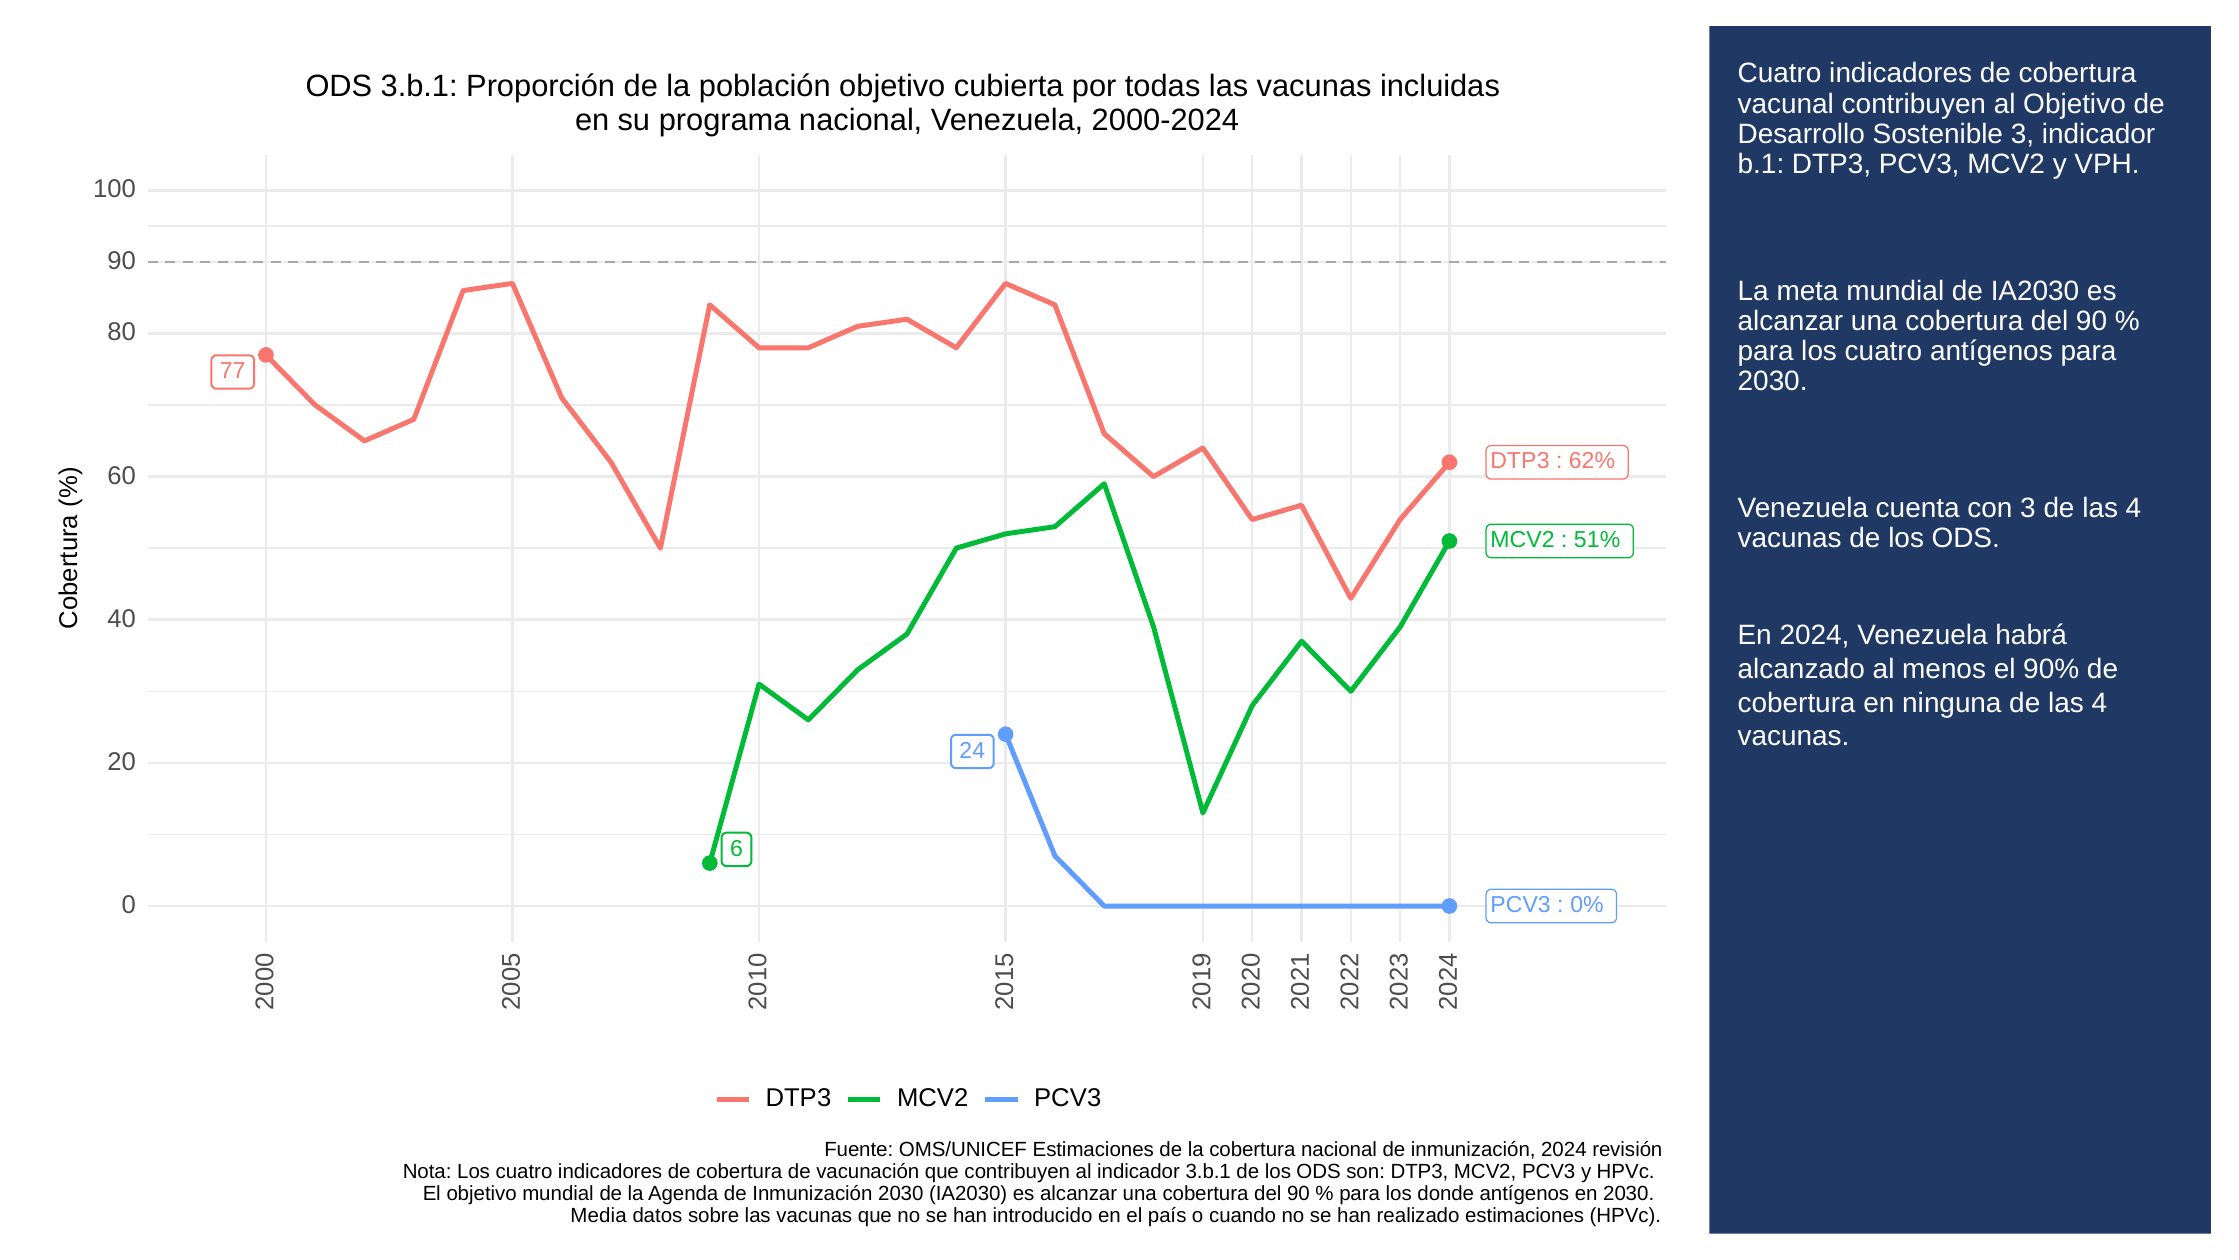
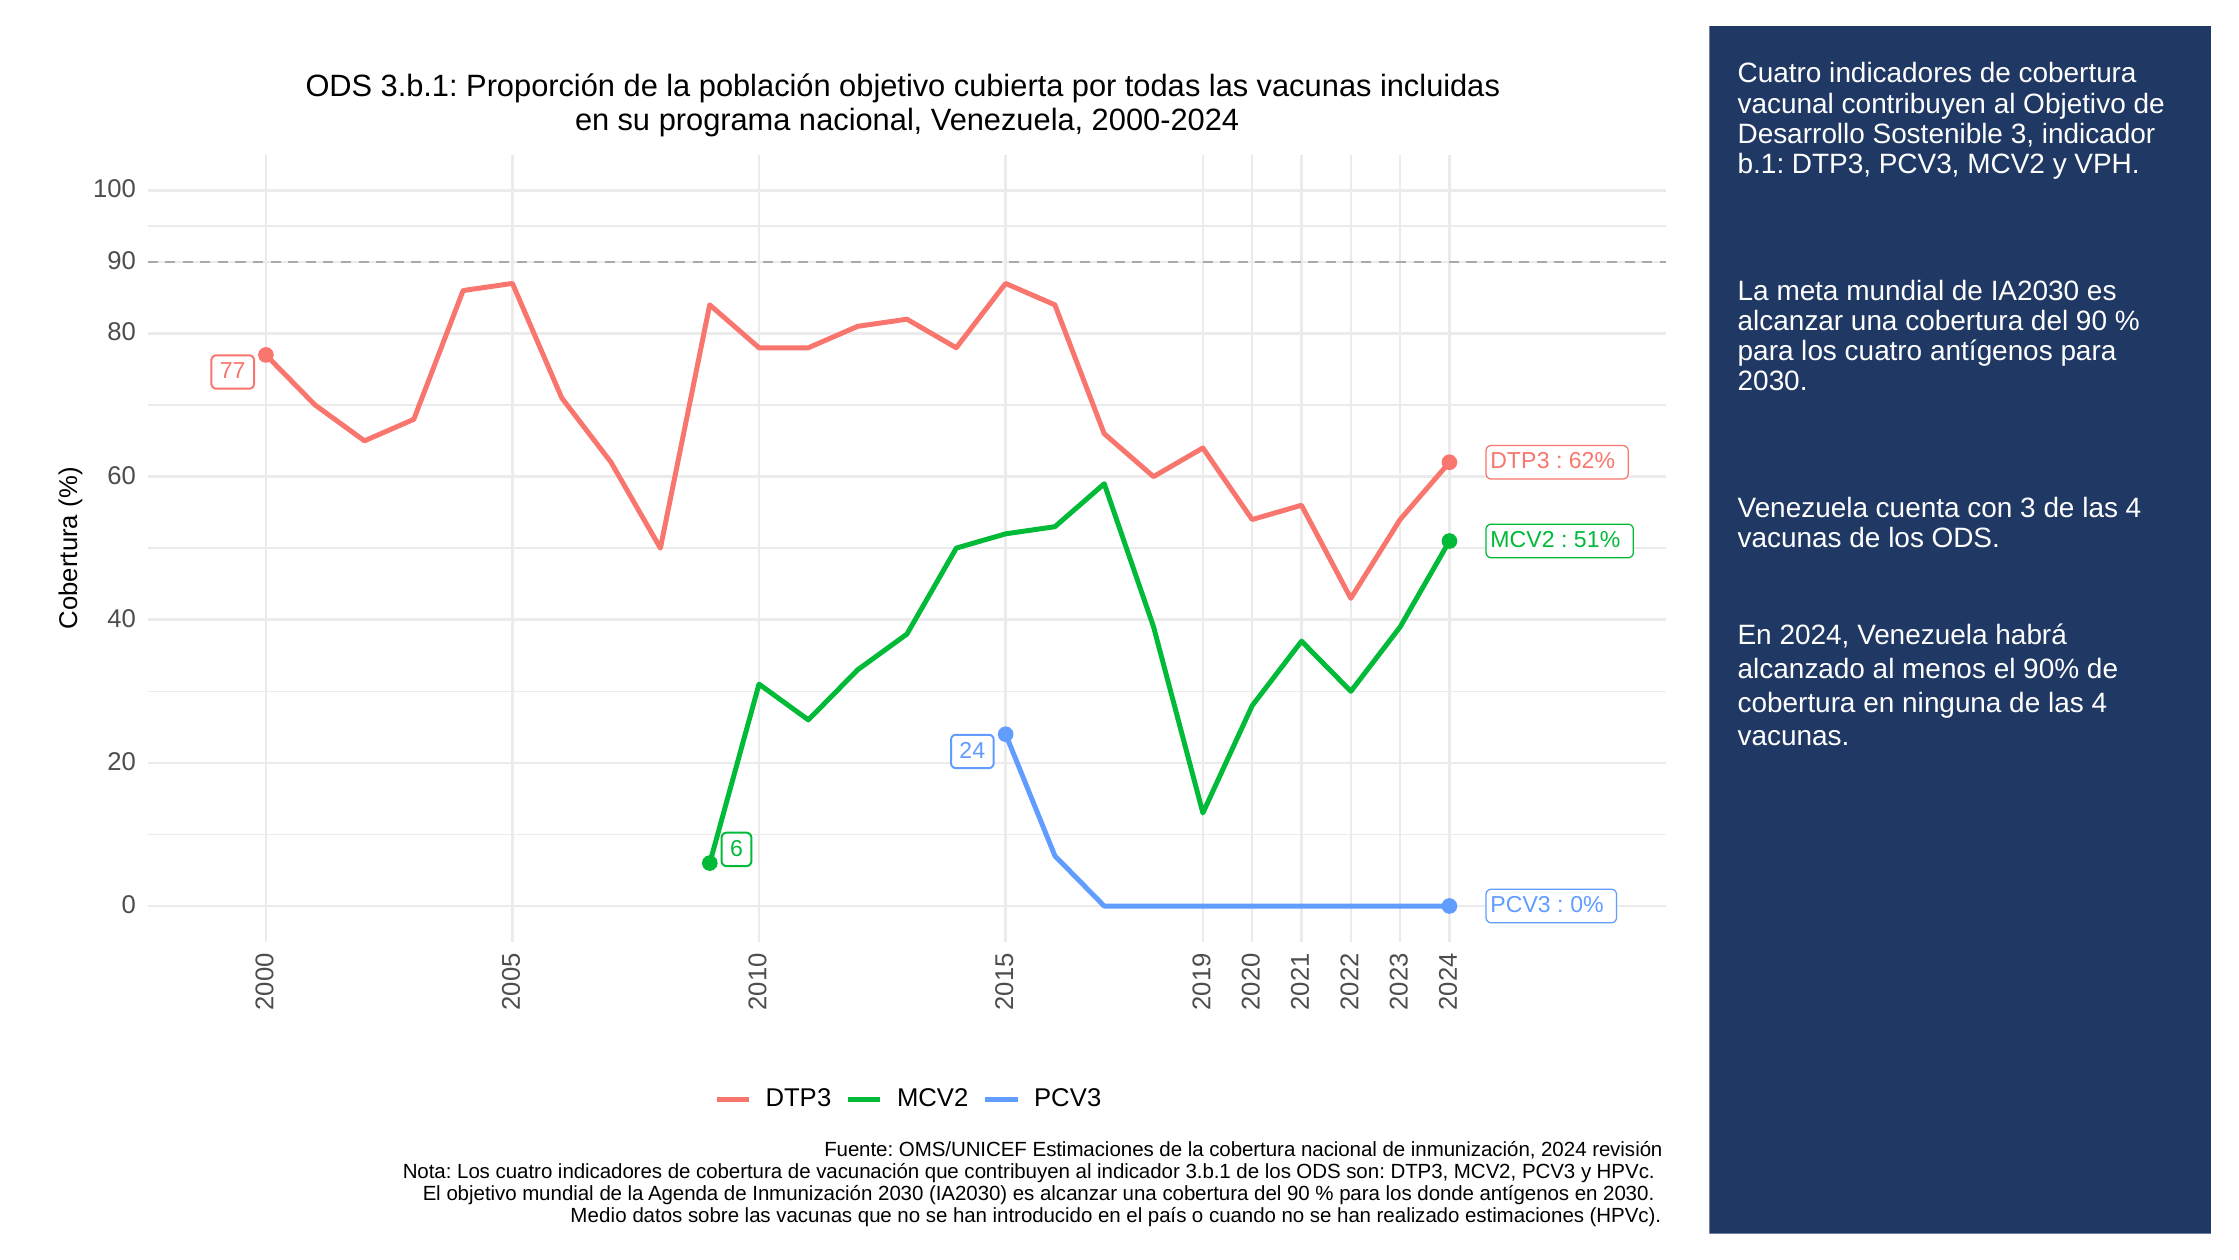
Media: Media -> Medio
